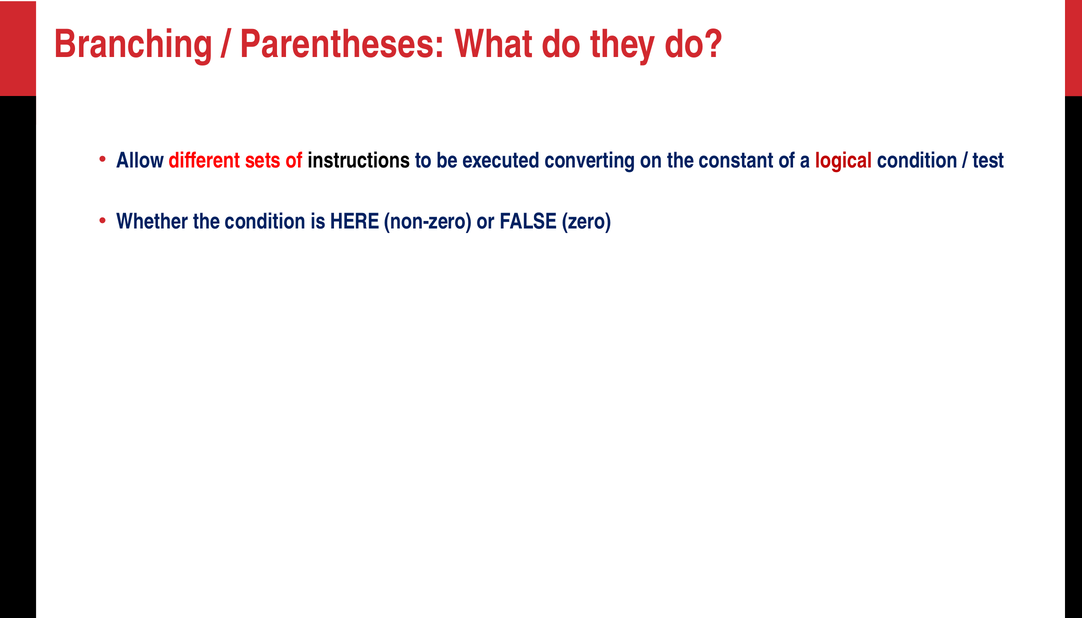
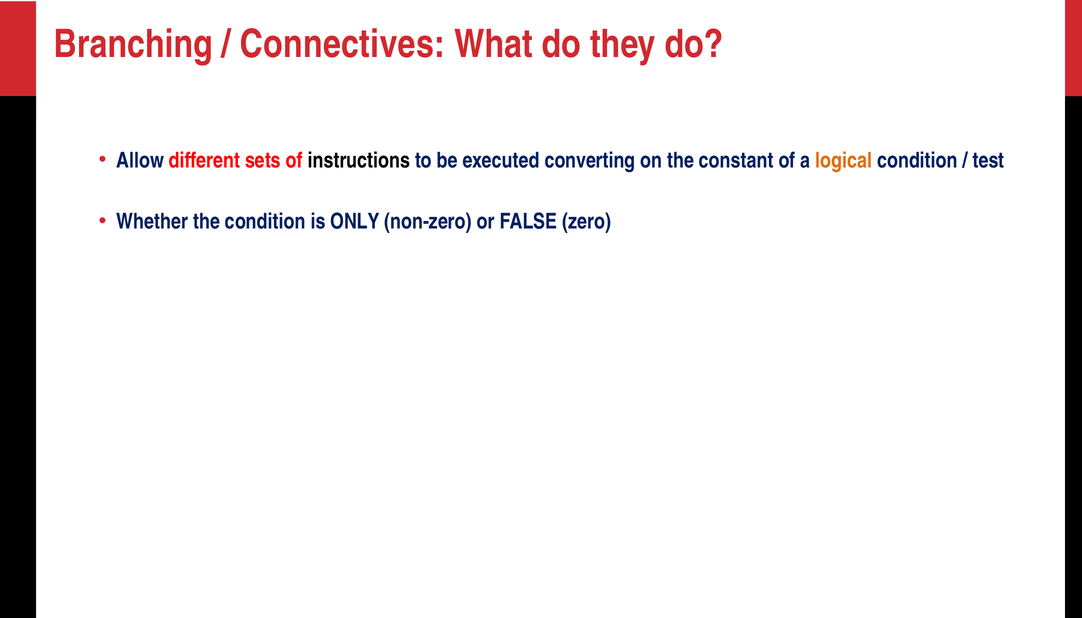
Parentheses: Parentheses -> Connectives
logical colour: red -> orange
HERE: HERE -> ONLY
